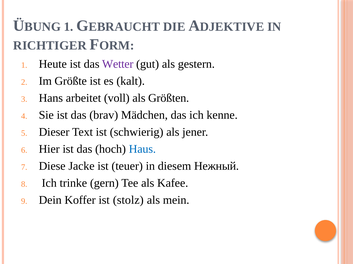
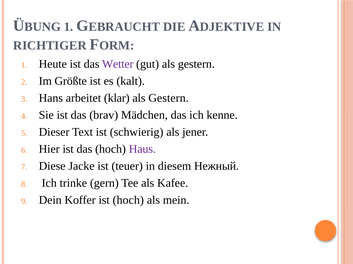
voll: voll -> klar
Größten at (169, 98): Größten -> Gestern
Haus colour: blue -> purple
ist stolz: stolz -> hoch
